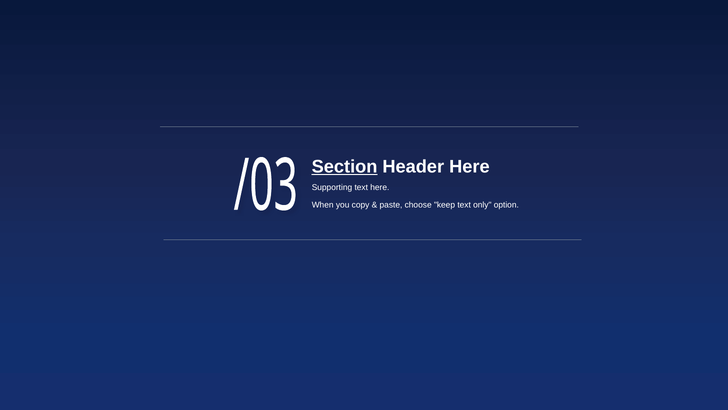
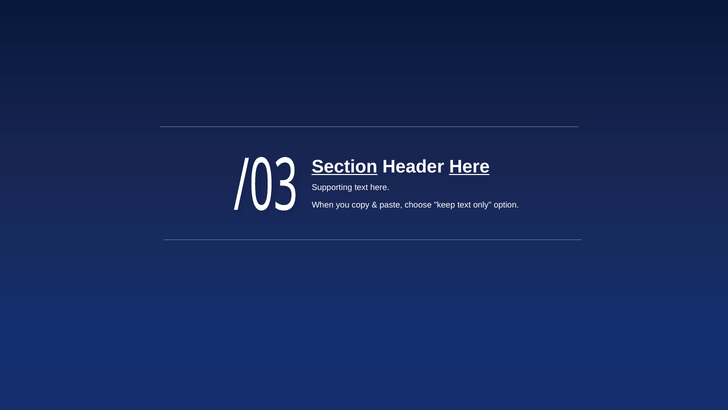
Here at (469, 166) underline: none -> present
